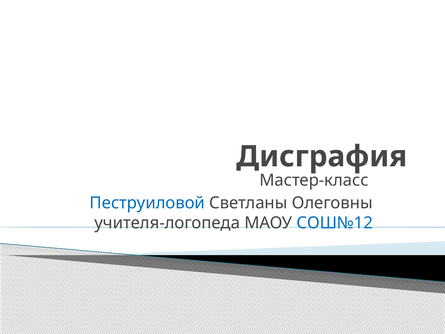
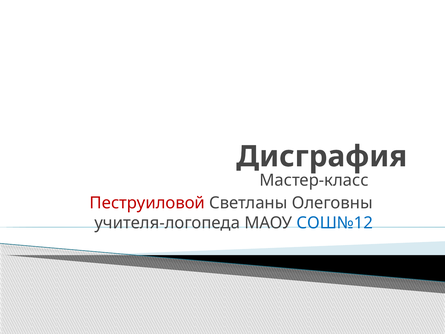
Пеструиловой colour: blue -> red
